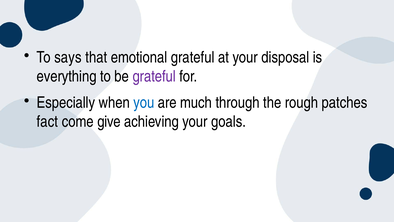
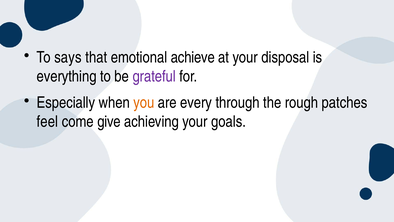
emotional grateful: grateful -> achieve
you colour: blue -> orange
much: much -> every
fact: fact -> feel
